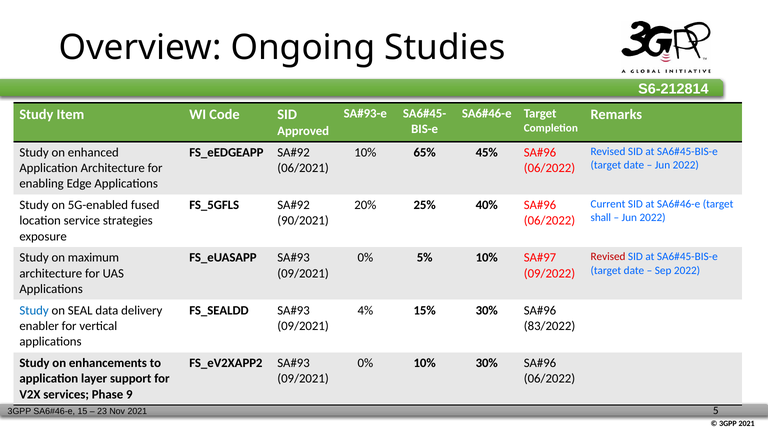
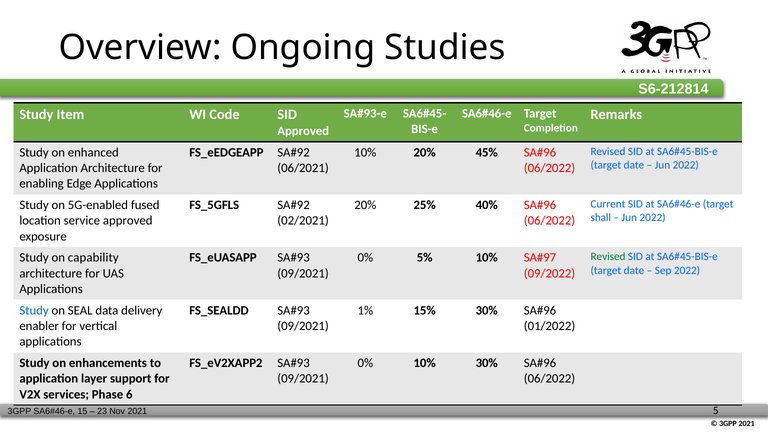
10% 65%: 65% -> 20%
service strategies: strategies -> approved
90/2021: 90/2021 -> 02/2021
Revised at (608, 257) colour: red -> green
maximum: maximum -> capability
4%: 4% -> 1%
83/2022: 83/2022 -> 01/2022
9: 9 -> 6
